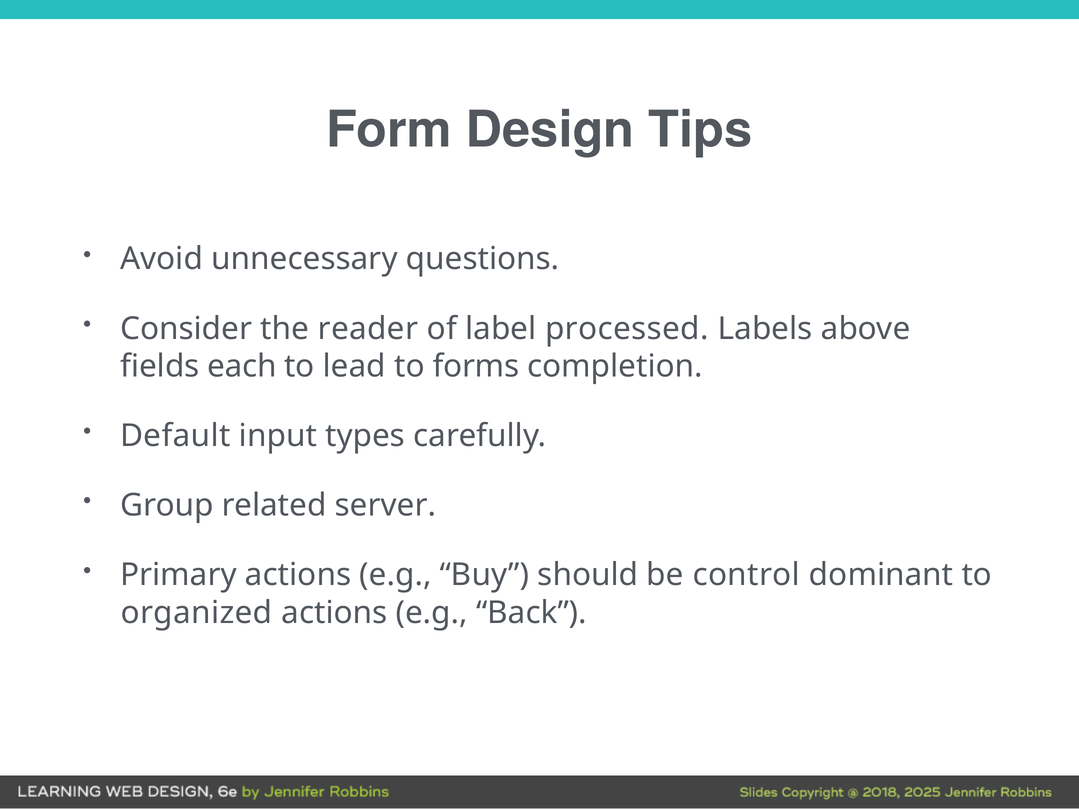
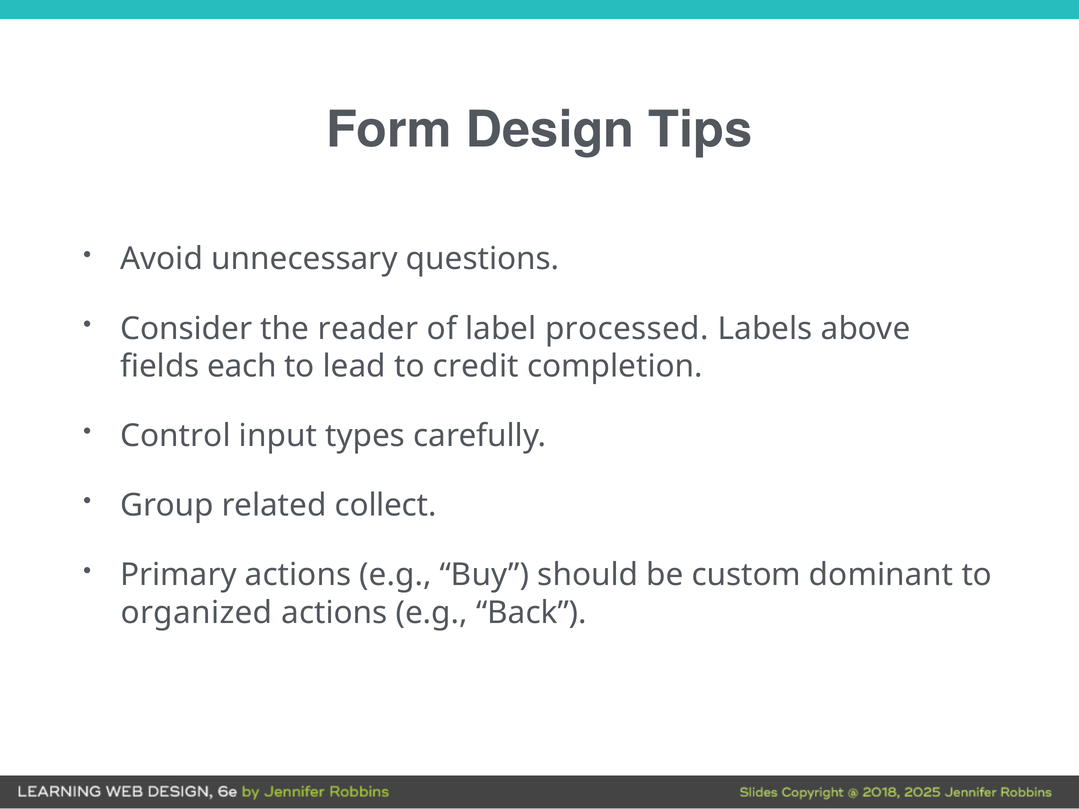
forms: forms -> credit
Default: Default -> Control
server: server -> collect
control: control -> custom
